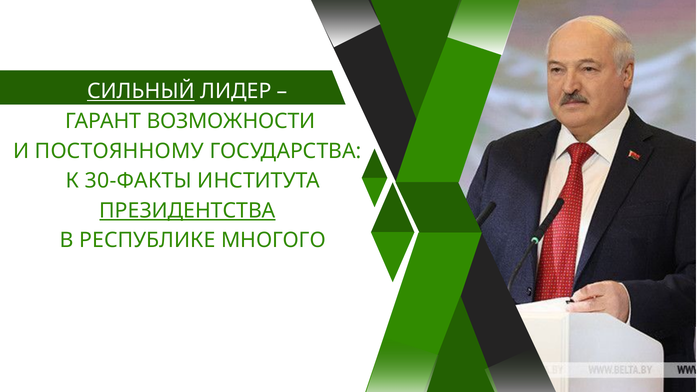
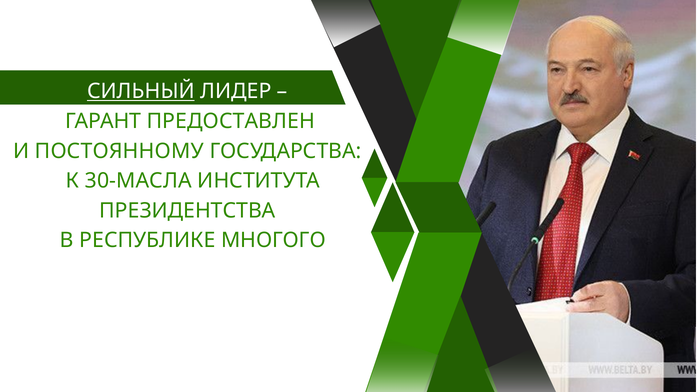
ВОЗМОЖНОСТИ: ВОЗМОЖНОСТИ -> ПРЕДОСТАВЛЕН
30-ФАКТЫ: 30-ФАКТЫ -> 30-МАСЛА
ПРЕЗИДЕНТСТВА underline: present -> none
